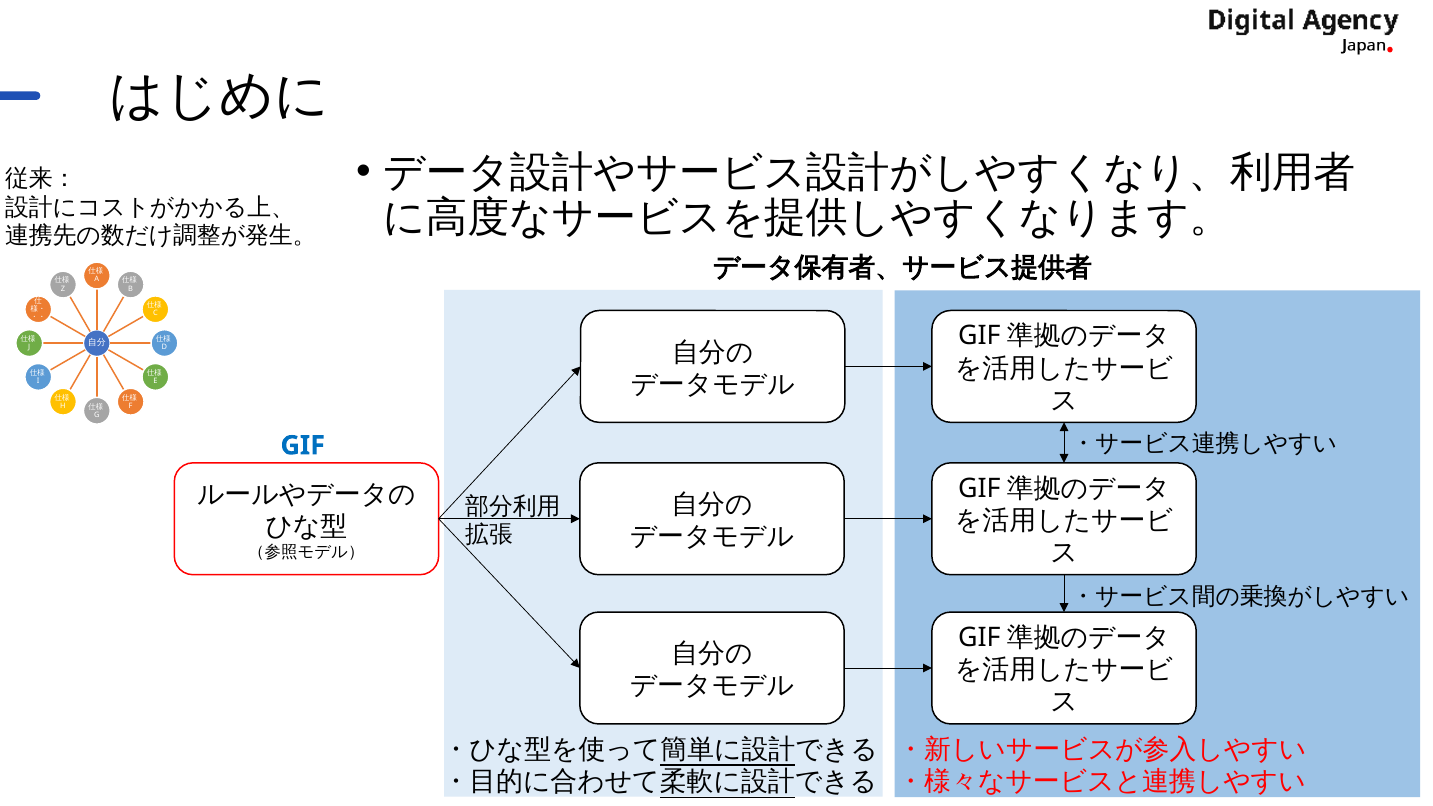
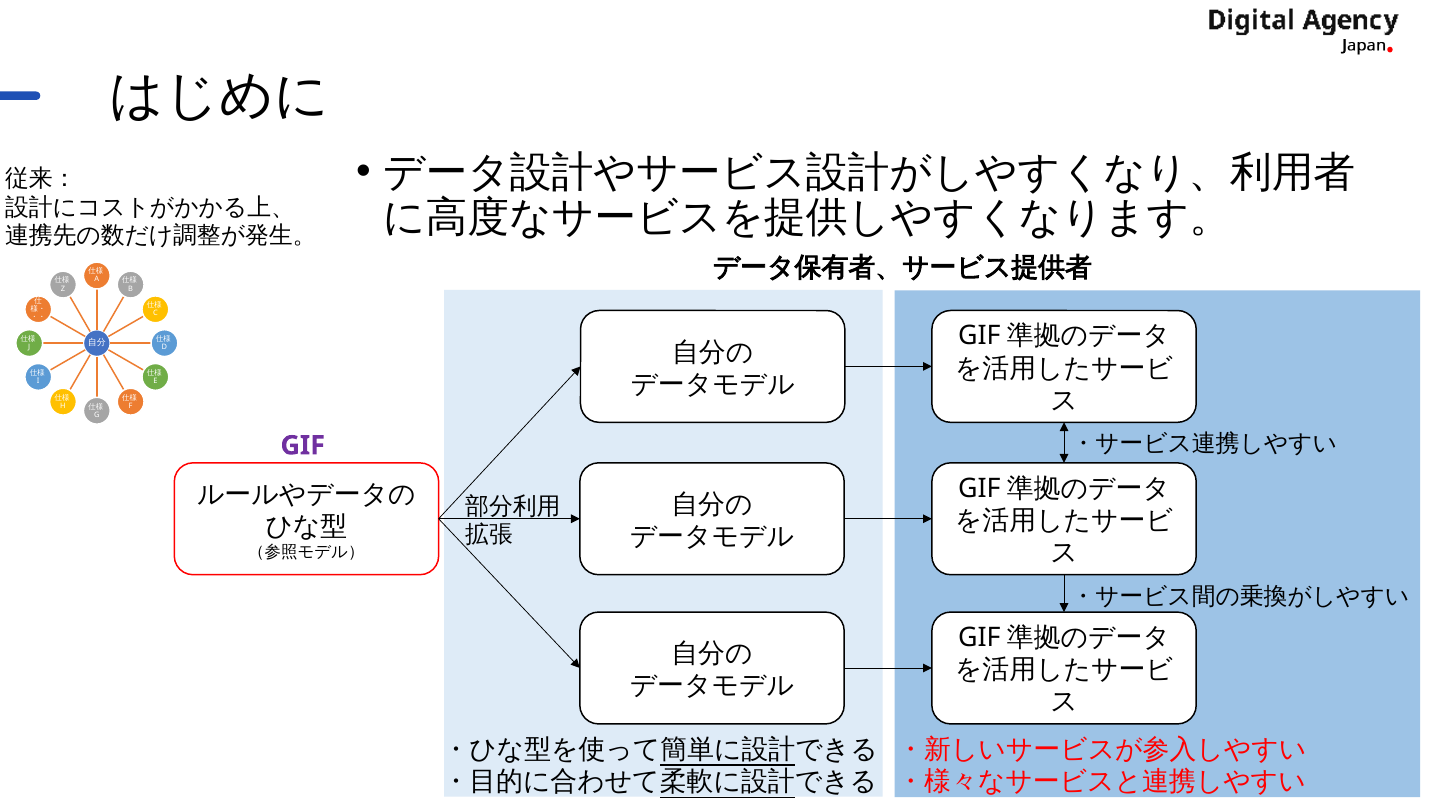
GIF colour: blue -> purple
